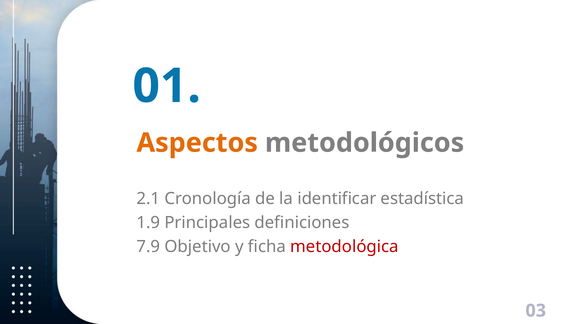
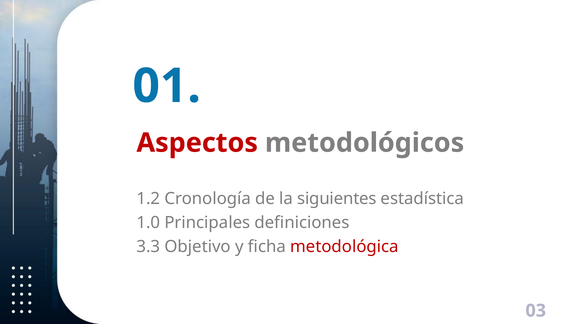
Aspectos colour: orange -> red
2.1: 2.1 -> 1.2
identificar: identificar -> siguientes
1.9: 1.9 -> 1.0
7.9: 7.9 -> 3.3
